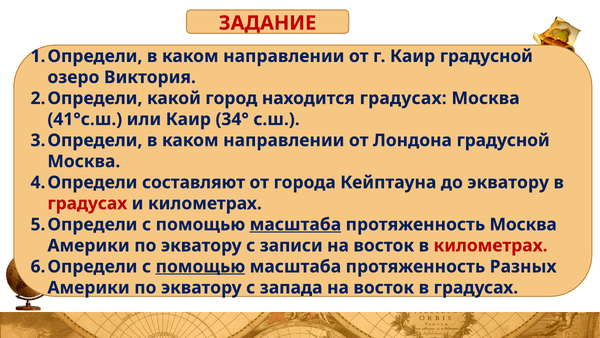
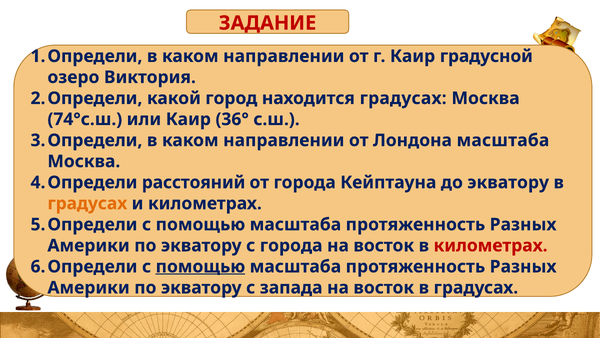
41°с.ш: 41°с.ш -> 74°с.ш
34°: 34° -> 36°
Лондона градусной: градусной -> масштаба
составляют: составляют -> расстояний
градусах at (87, 203) colour: red -> orange
масштаба at (295, 224) underline: present -> none
Москва at (523, 224): Москва -> Разных
с записи: записи -> города
